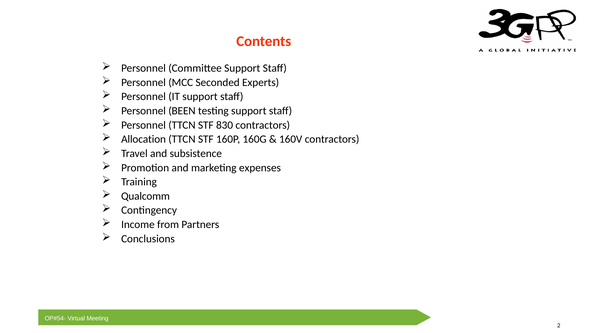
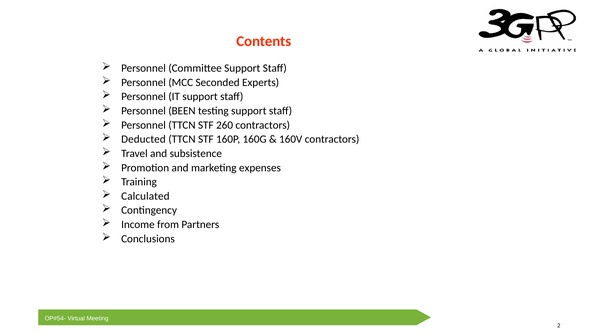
830: 830 -> 260
Allocation: Allocation -> Deducted
Qualcomm: Qualcomm -> Calculated
